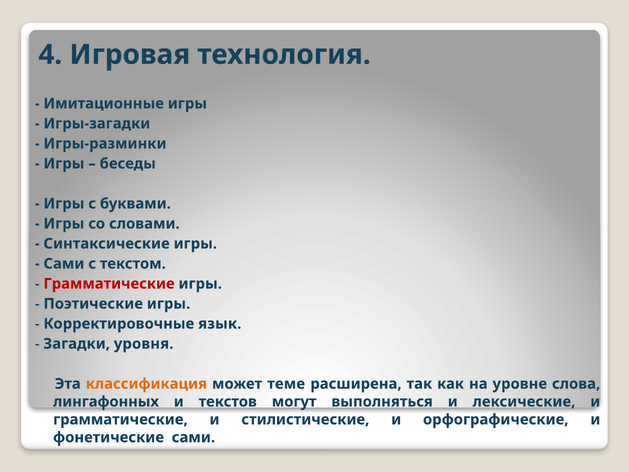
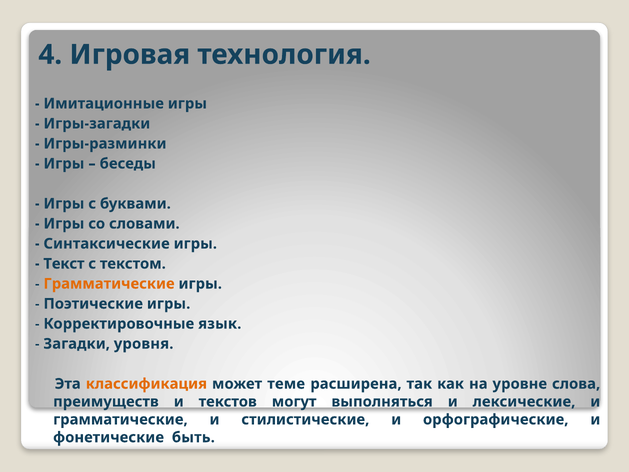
Сами at (64, 264): Сами -> Текст
Грамматические at (109, 284) colour: red -> orange
лингафонных: лингафонных -> преимуществ
фонетические сами: сами -> быть
